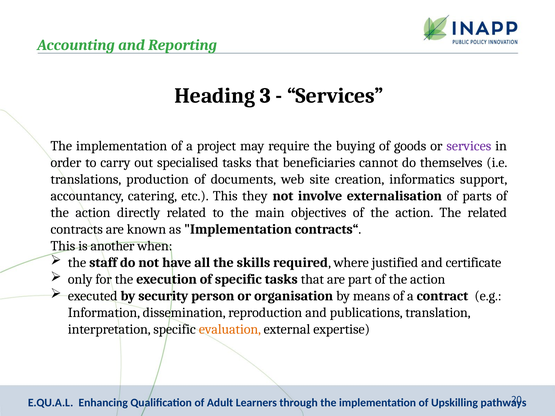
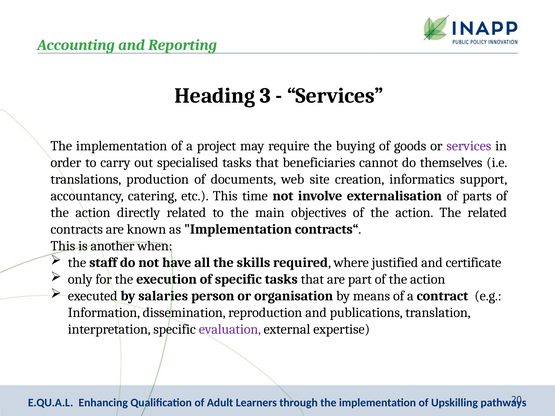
they: they -> time
security: security -> salaries
evaluation colour: orange -> purple
